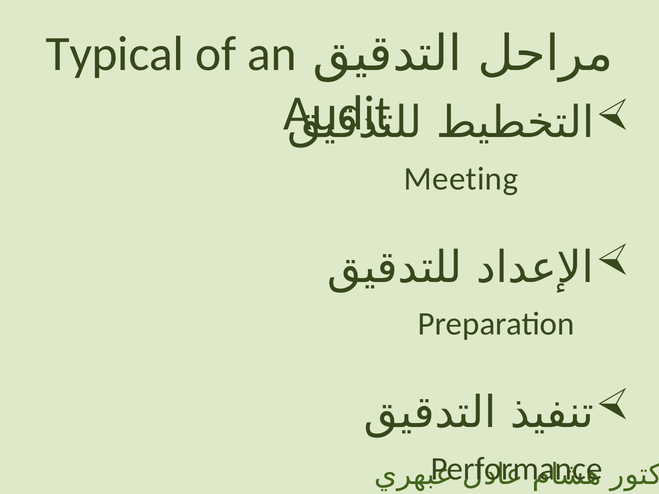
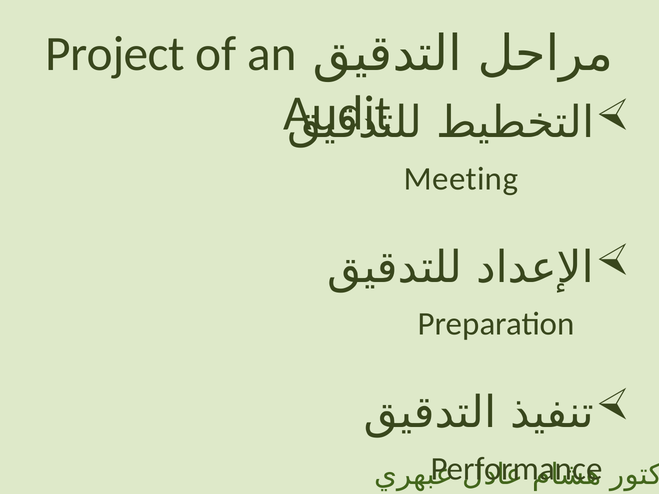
Typical: Typical -> Project
